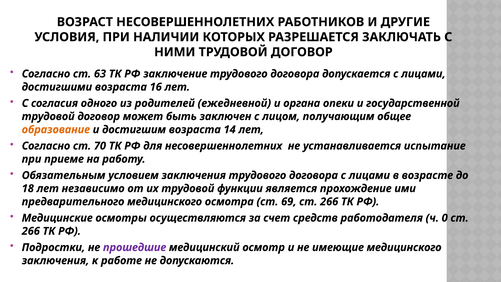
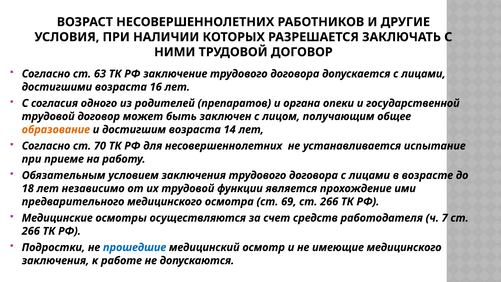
ежедневной: ежедневной -> препаратов
0: 0 -> 7
прошедшие colour: purple -> blue
